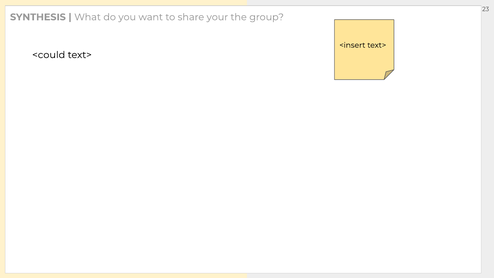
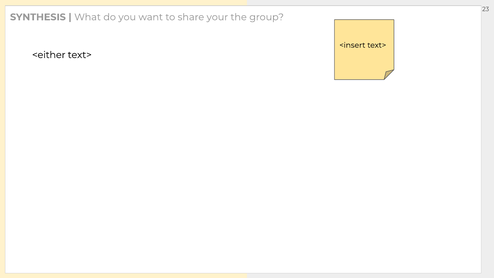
<could: <could -> <either
